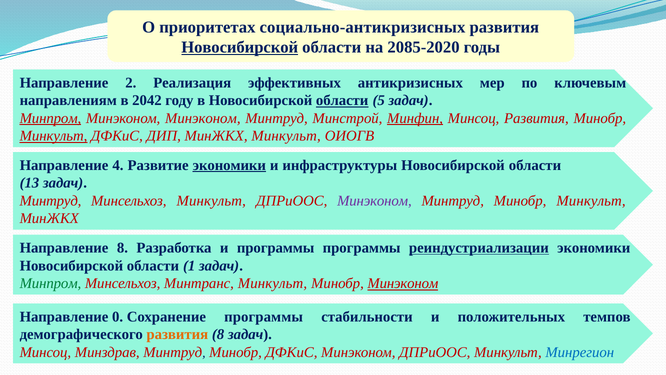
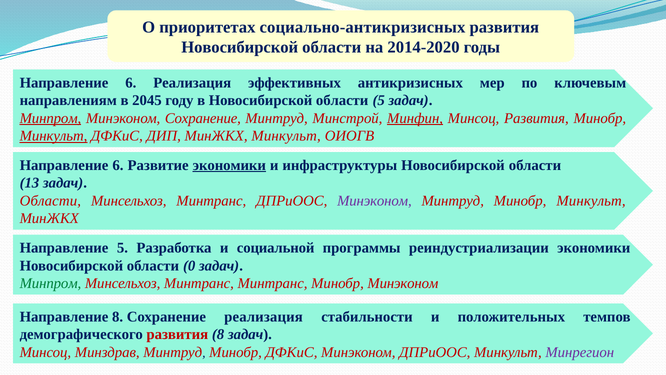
Новосибирской at (240, 47) underline: present -> none
2085-2020: 2085-2020 -> 2014-2020
2 at (131, 83): 2 -> 6
2042: 2042 -> 2045
области at (342, 100) underline: present -> none
Минэконом Минэконом: Минэконом -> Сохранение
4 at (118, 165): 4 -> 6
Минтруд at (50, 201): Минтруд -> Области
Минкульт at (211, 201): Минкульт -> Минтранс
Направление 8: 8 -> 5
и программы: программы -> социальной
реиндустриализации underline: present -> none
1: 1 -> 0
Минтранс Минкульт: Минкульт -> Минтранс
Минэконом at (403, 283) underline: present -> none
Направление 0: 0 -> 8
Сохранение программы: программы -> реализация
развития at (177, 334) colour: orange -> red
Минрегион colour: blue -> purple
